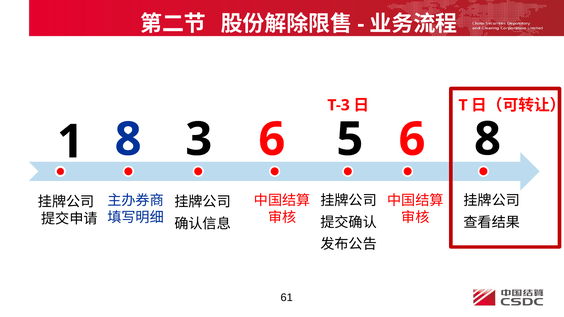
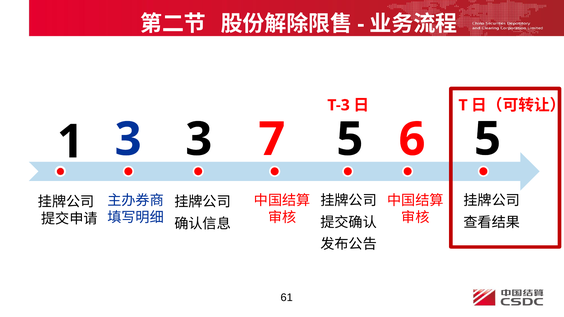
6 8: 8 -> 5
1 8: 8 -> 3
3 6: 6 -> 7
